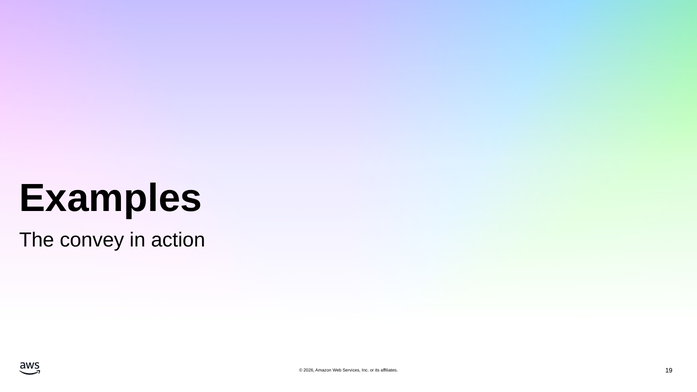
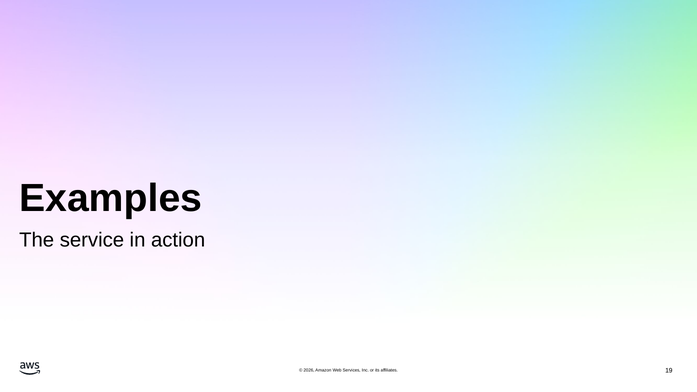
convey: convey -> service
